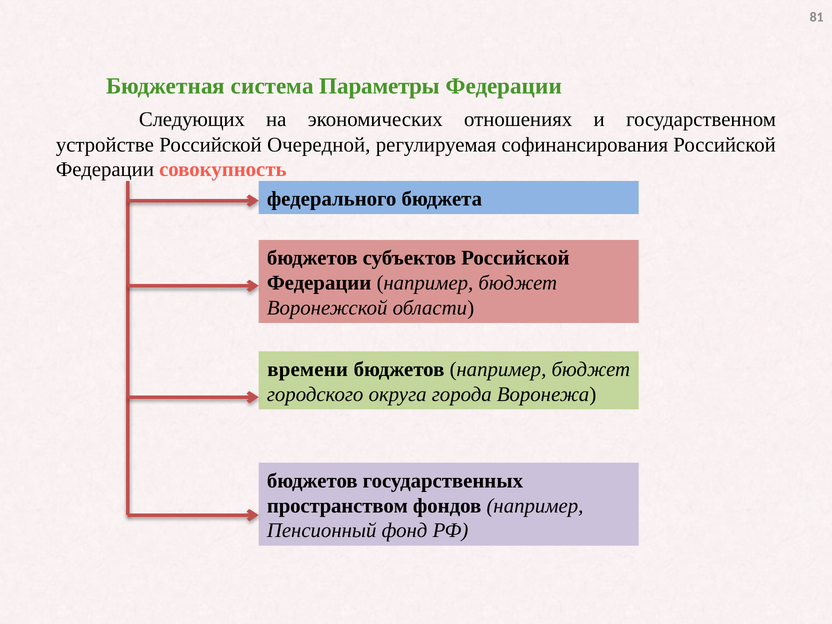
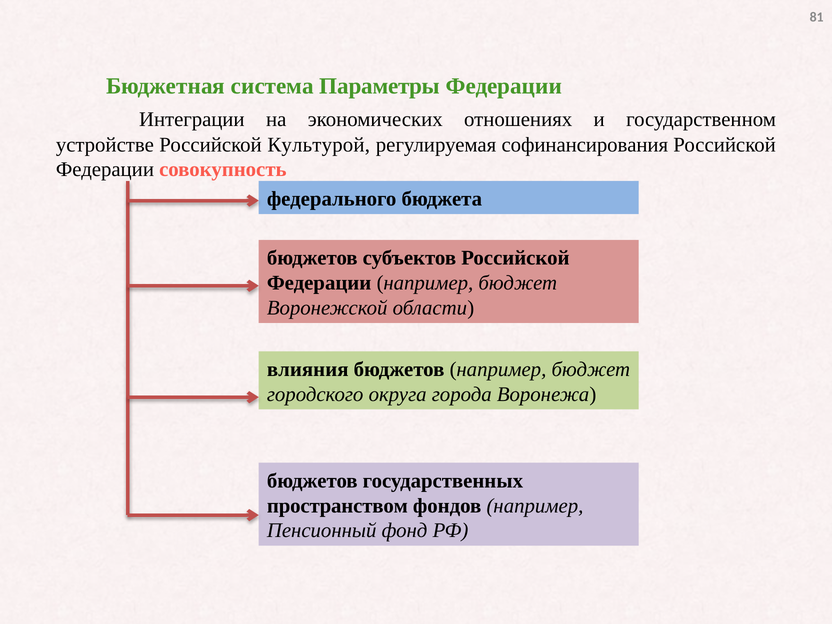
Следующих: Следующих -> Интеграции
Очередной: Очередной -> Культурой
времени: времени -> влияния
